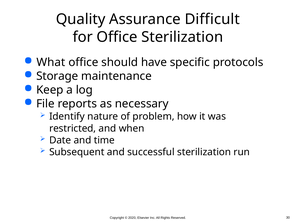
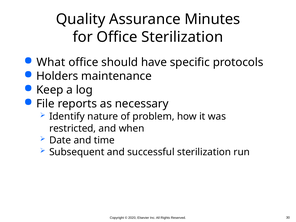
Difficult: Difficult -> Minutes
Storage: Storage -> Holders
